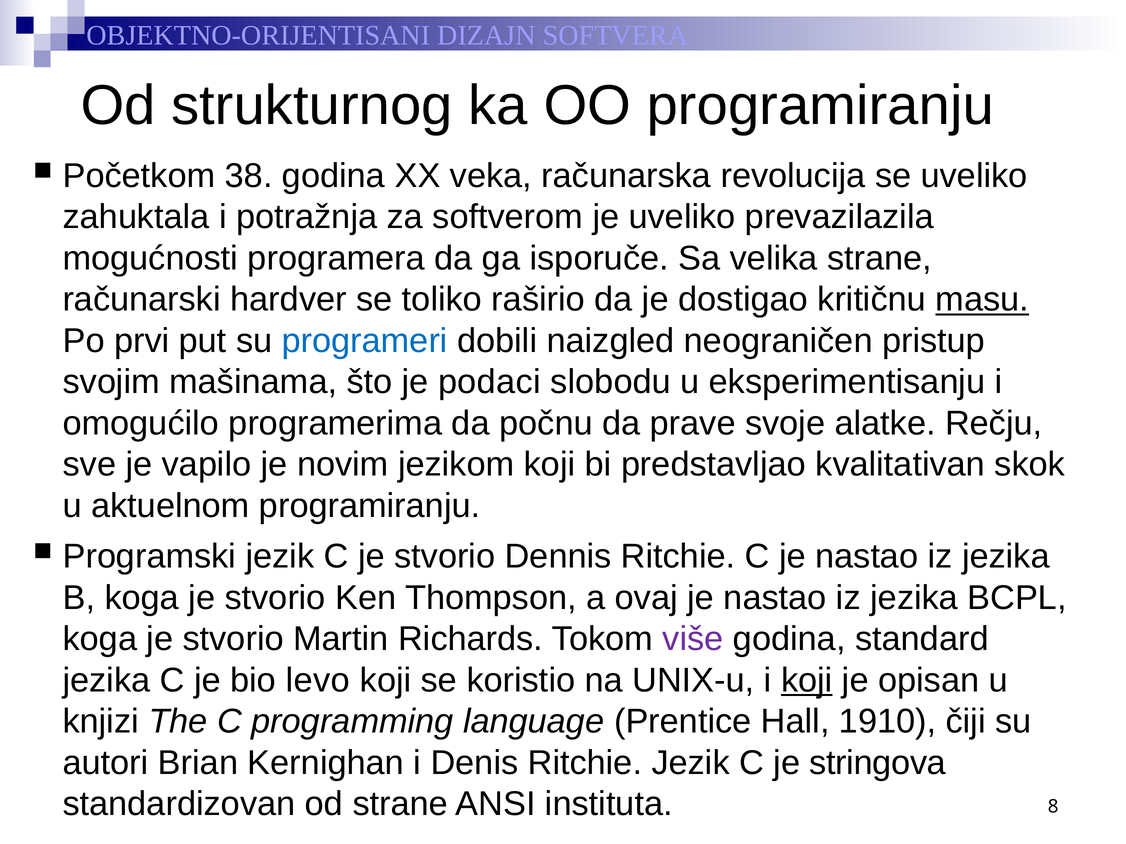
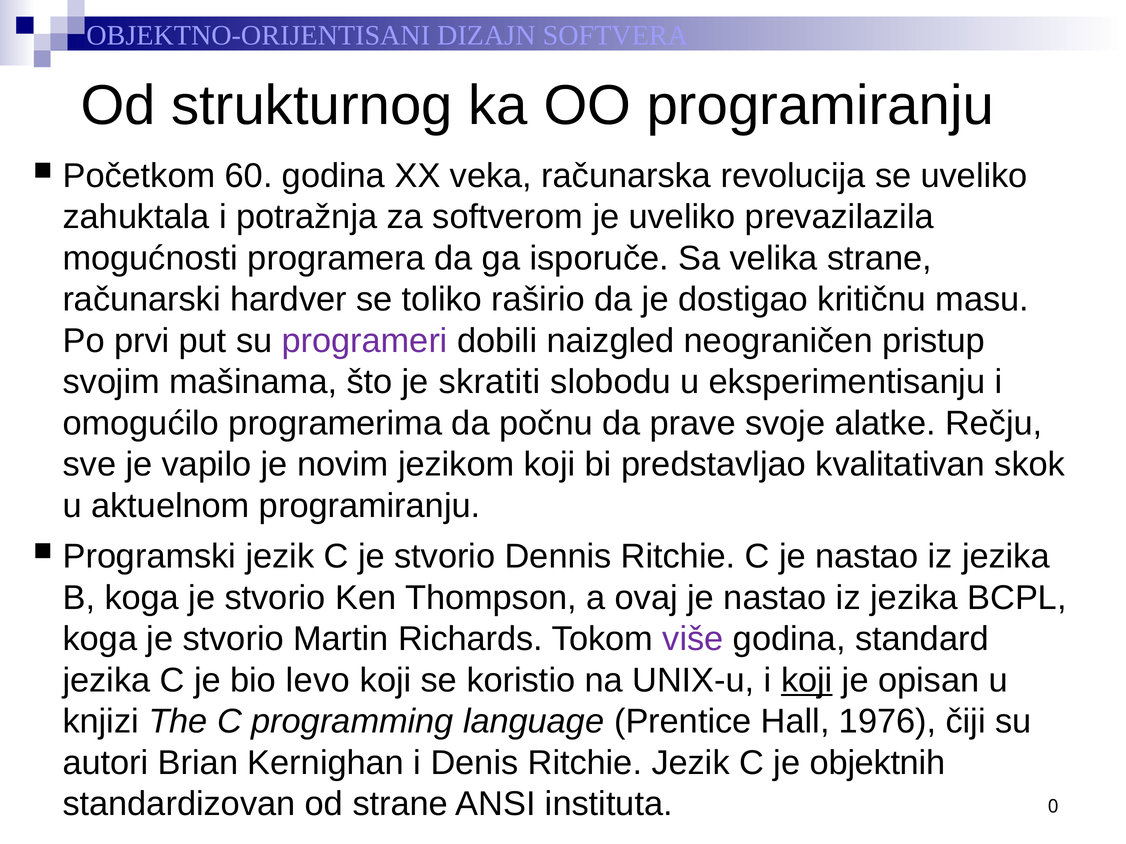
38: 38 -> 60
masu underline: present -> none
programeri colour: blue -> purple
podaci: podaci -> skratiti
1910: 1910 -> 1976
stringova: stringova -> objektnih
8: 8 -> 0
